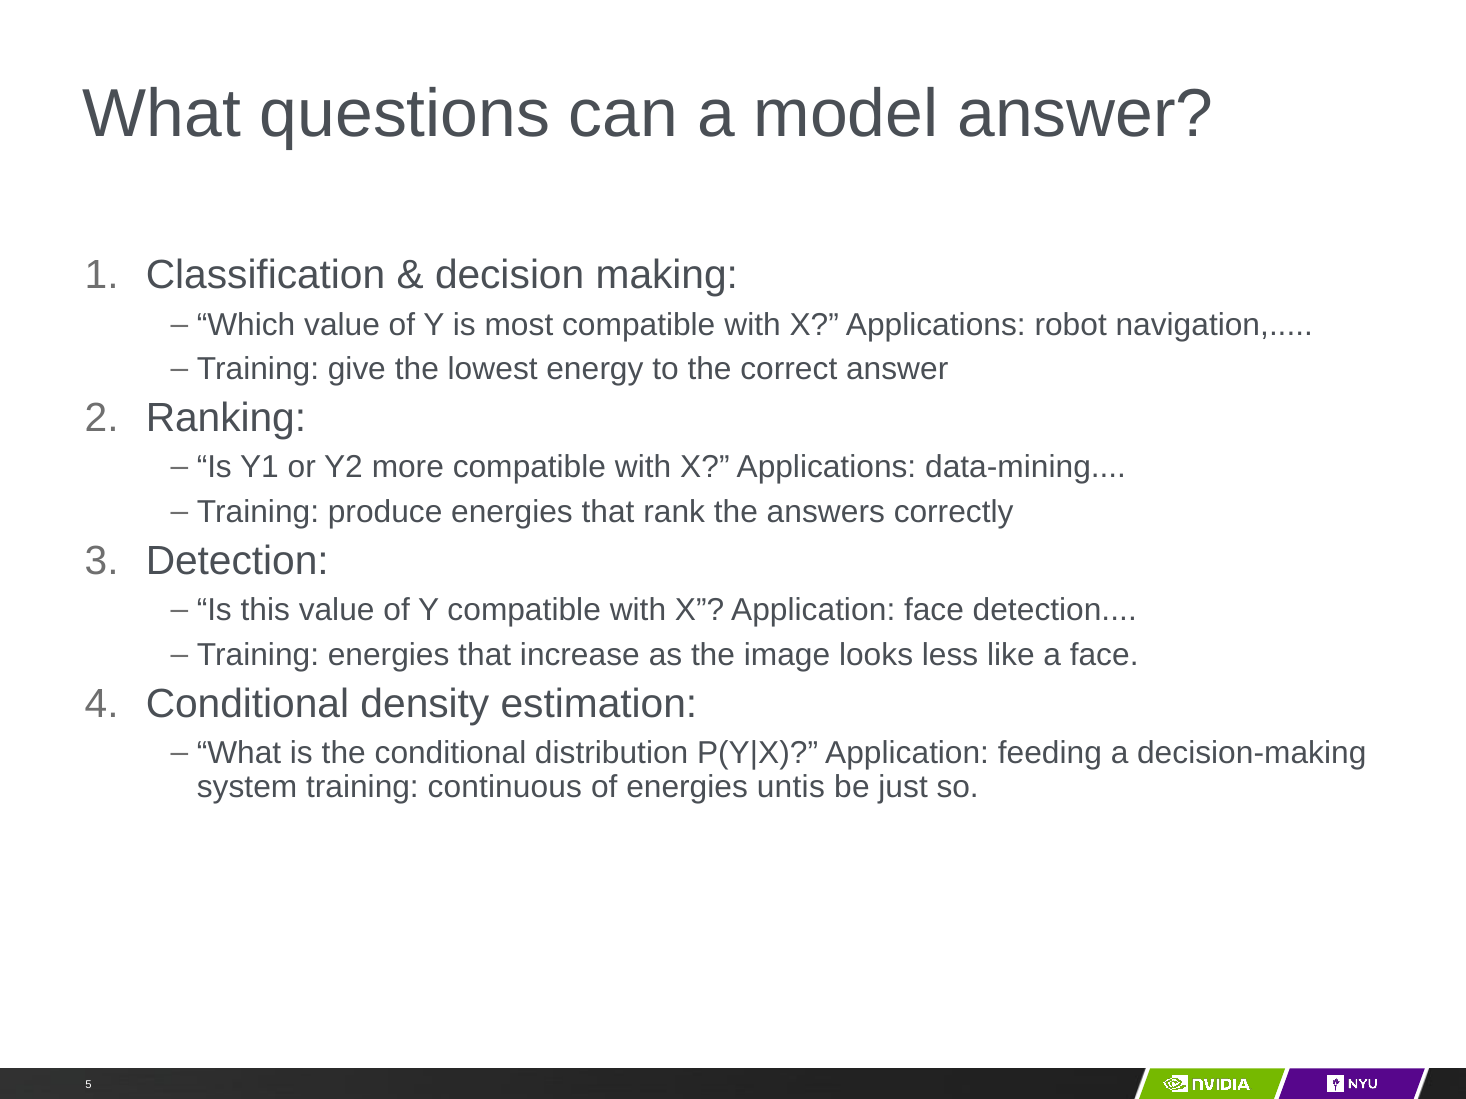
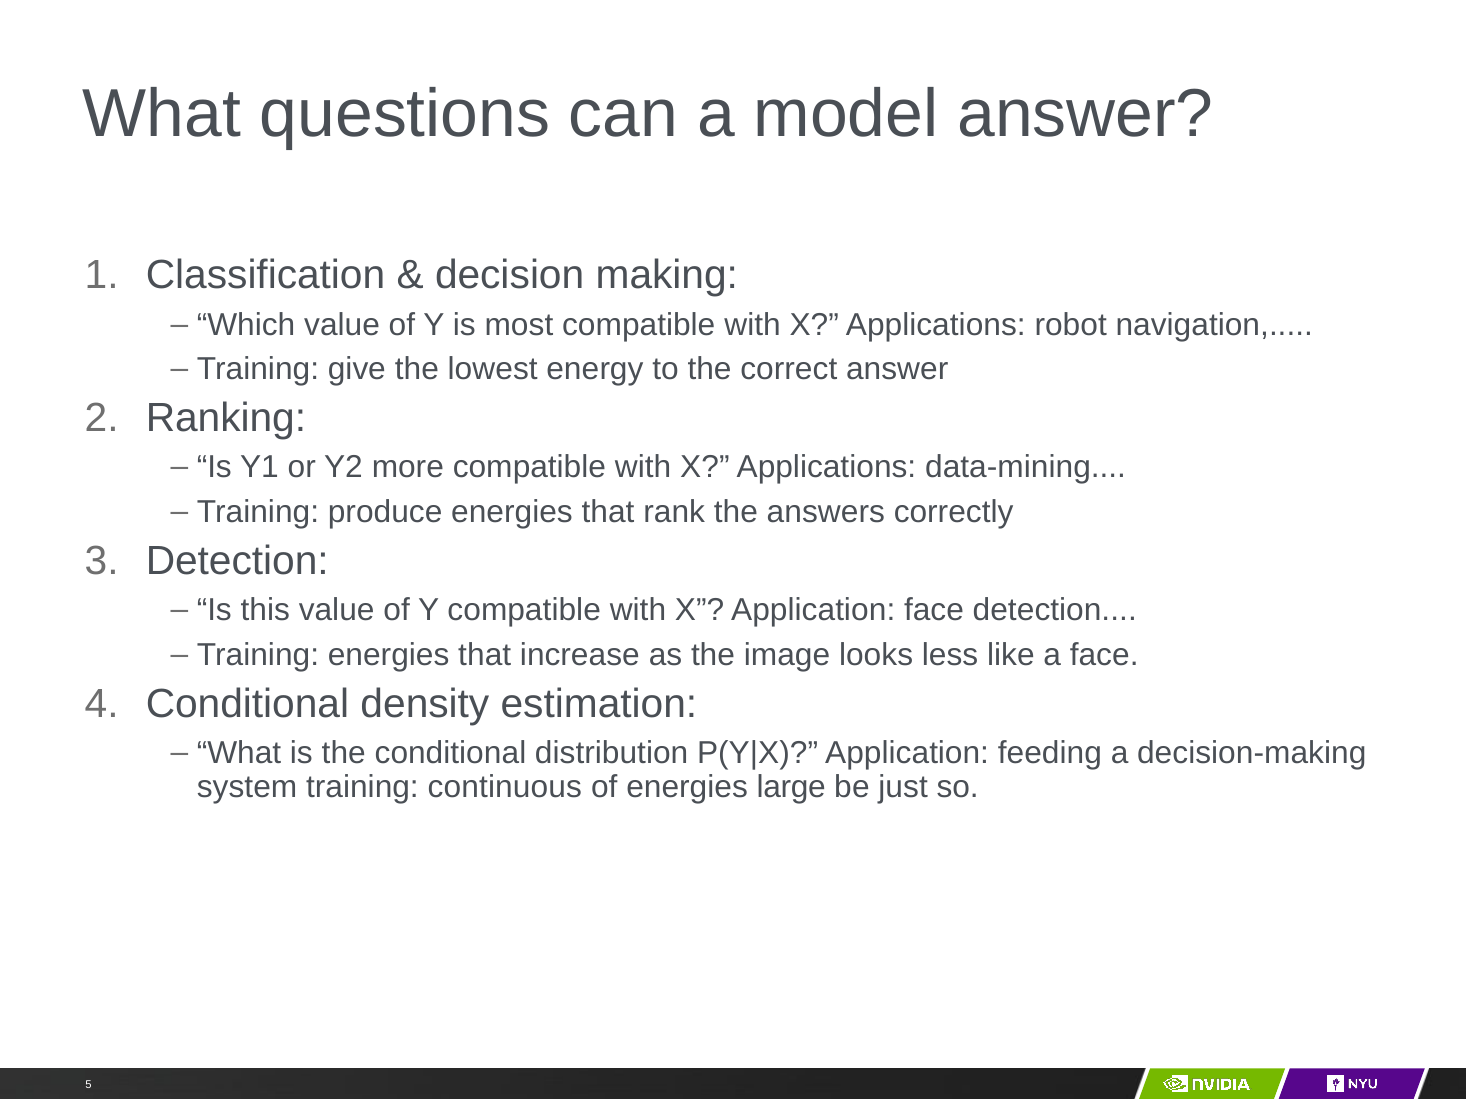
untis: untis -> large
